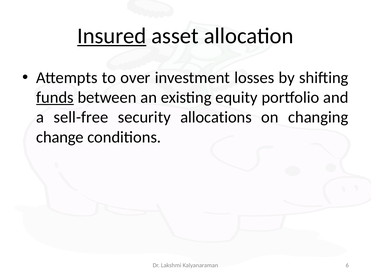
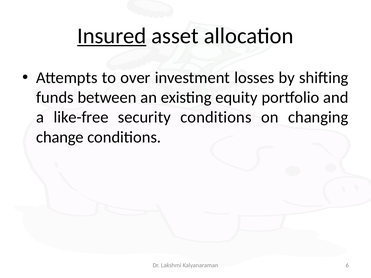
funds underline: present -> none
sell-free: sell-free -> like-free
security allocations: allocations -> conditions
